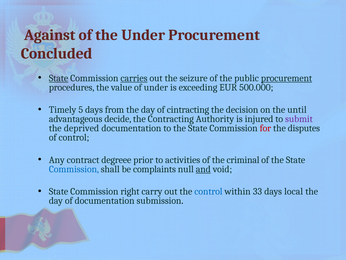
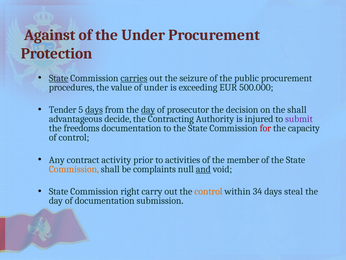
Concluded: Concluded -> Protection
procurement at (287, 78) underline: present -> none
Timely: Timely -> Tender
days at (94, 110) underline: none -> present
day at (148, 110) underline: none -> present
cintracting: cintracting -> prosecutor
the until: until -> shall
deprived: deprived -> freedoms
disputes: disputes -> capacity
degreee: degreee -> activity
criminal: criminal -> member
Commission at (74, 169) colour: blue -> orange
control at (208, 191) colour: blue -> orange
33: 33 -> 34
local: local -> steal
